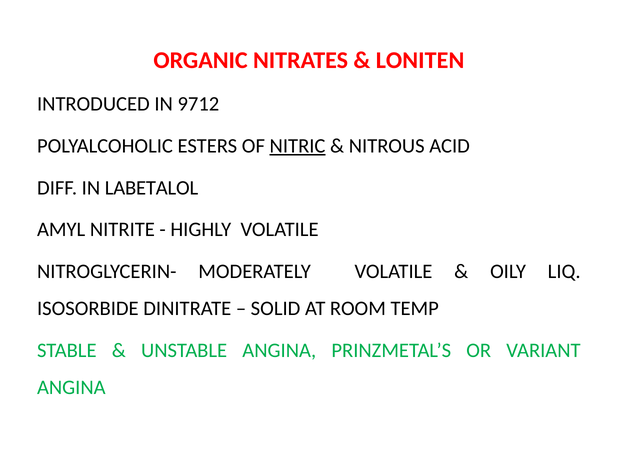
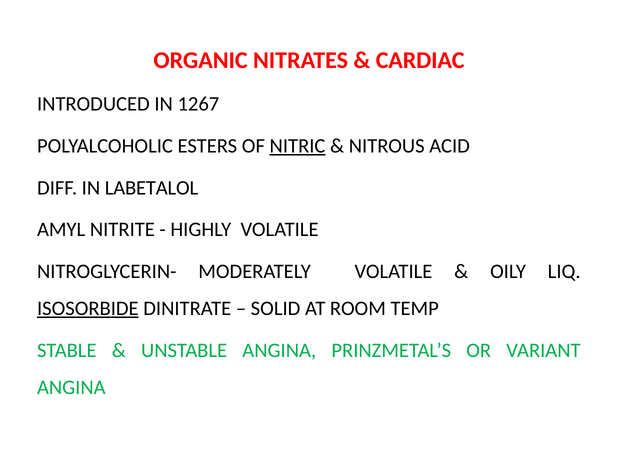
LONITEN: LONITEN -> CARDIAC
9712: 9712 -> 1267
ISOSORBIDE underline: none -> present
